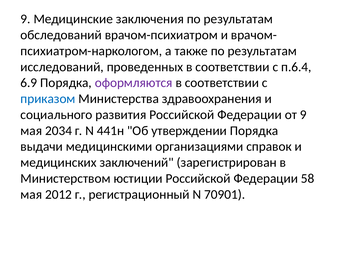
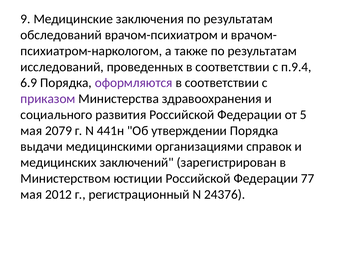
п.6.4: п.6.4 -> п.9.4
приказом colour: blue -> purple
от 9: 9 -> 5
2034: 2034 -> 2079
58: 58 -> 77
70901: 70901 -> 24376
